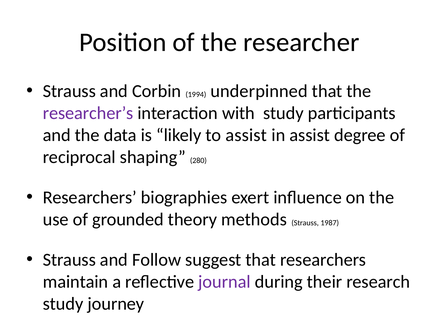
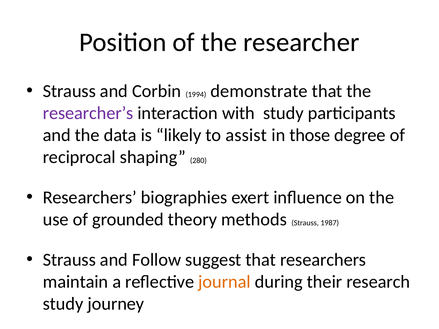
underpinned: underpinned -> demonstrate
in assist: assist -> those
journal colour: purple -> orange
